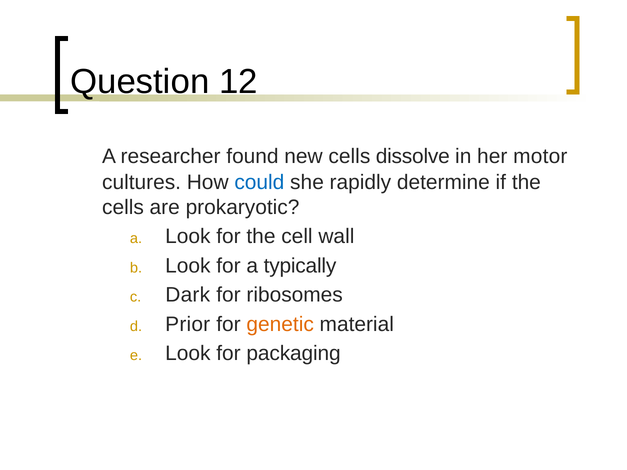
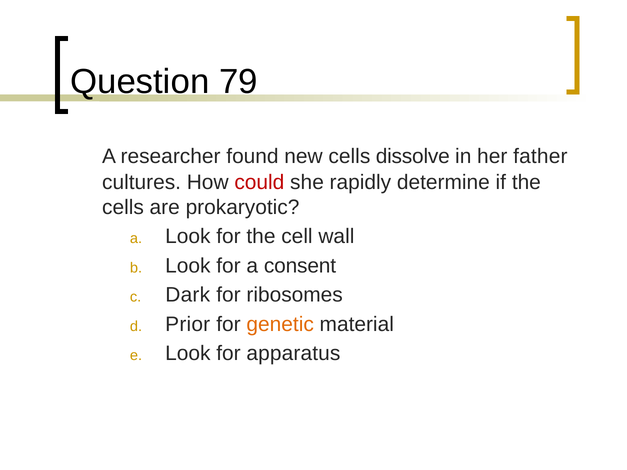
12: 12 -> 79
motor: motor -> father
could colour: blue -> red
typically: typically -> consent
packaging: packaging -> apparatus
